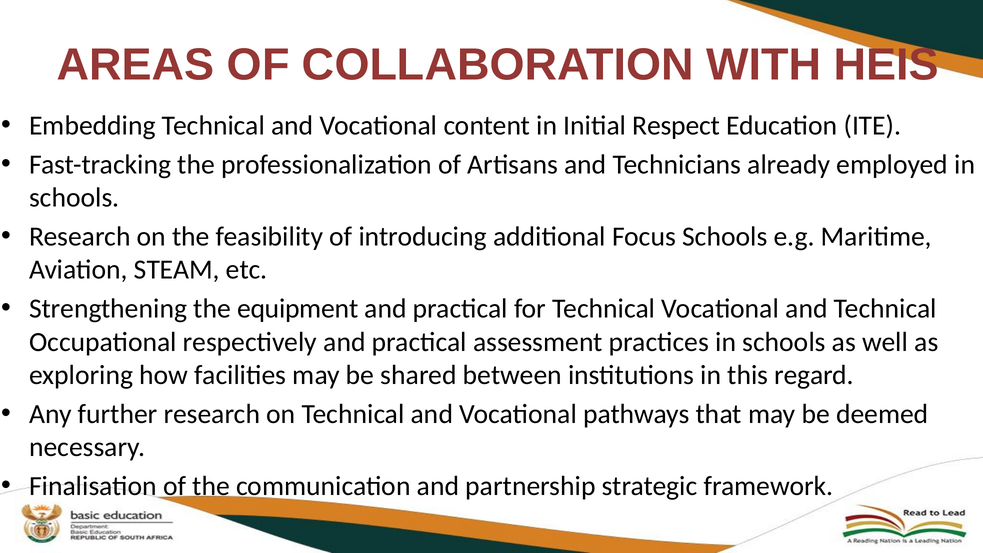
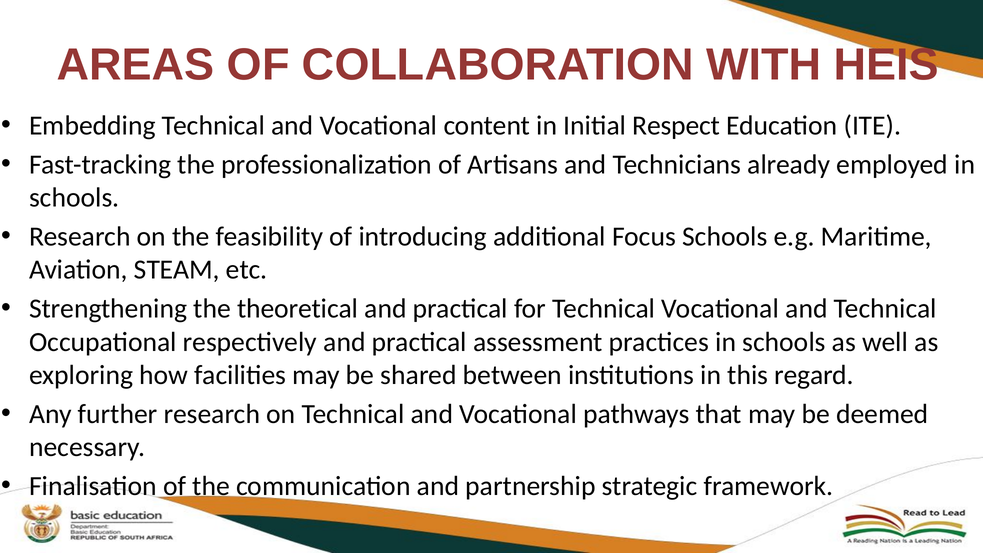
equipment: equipment -> theoretical
